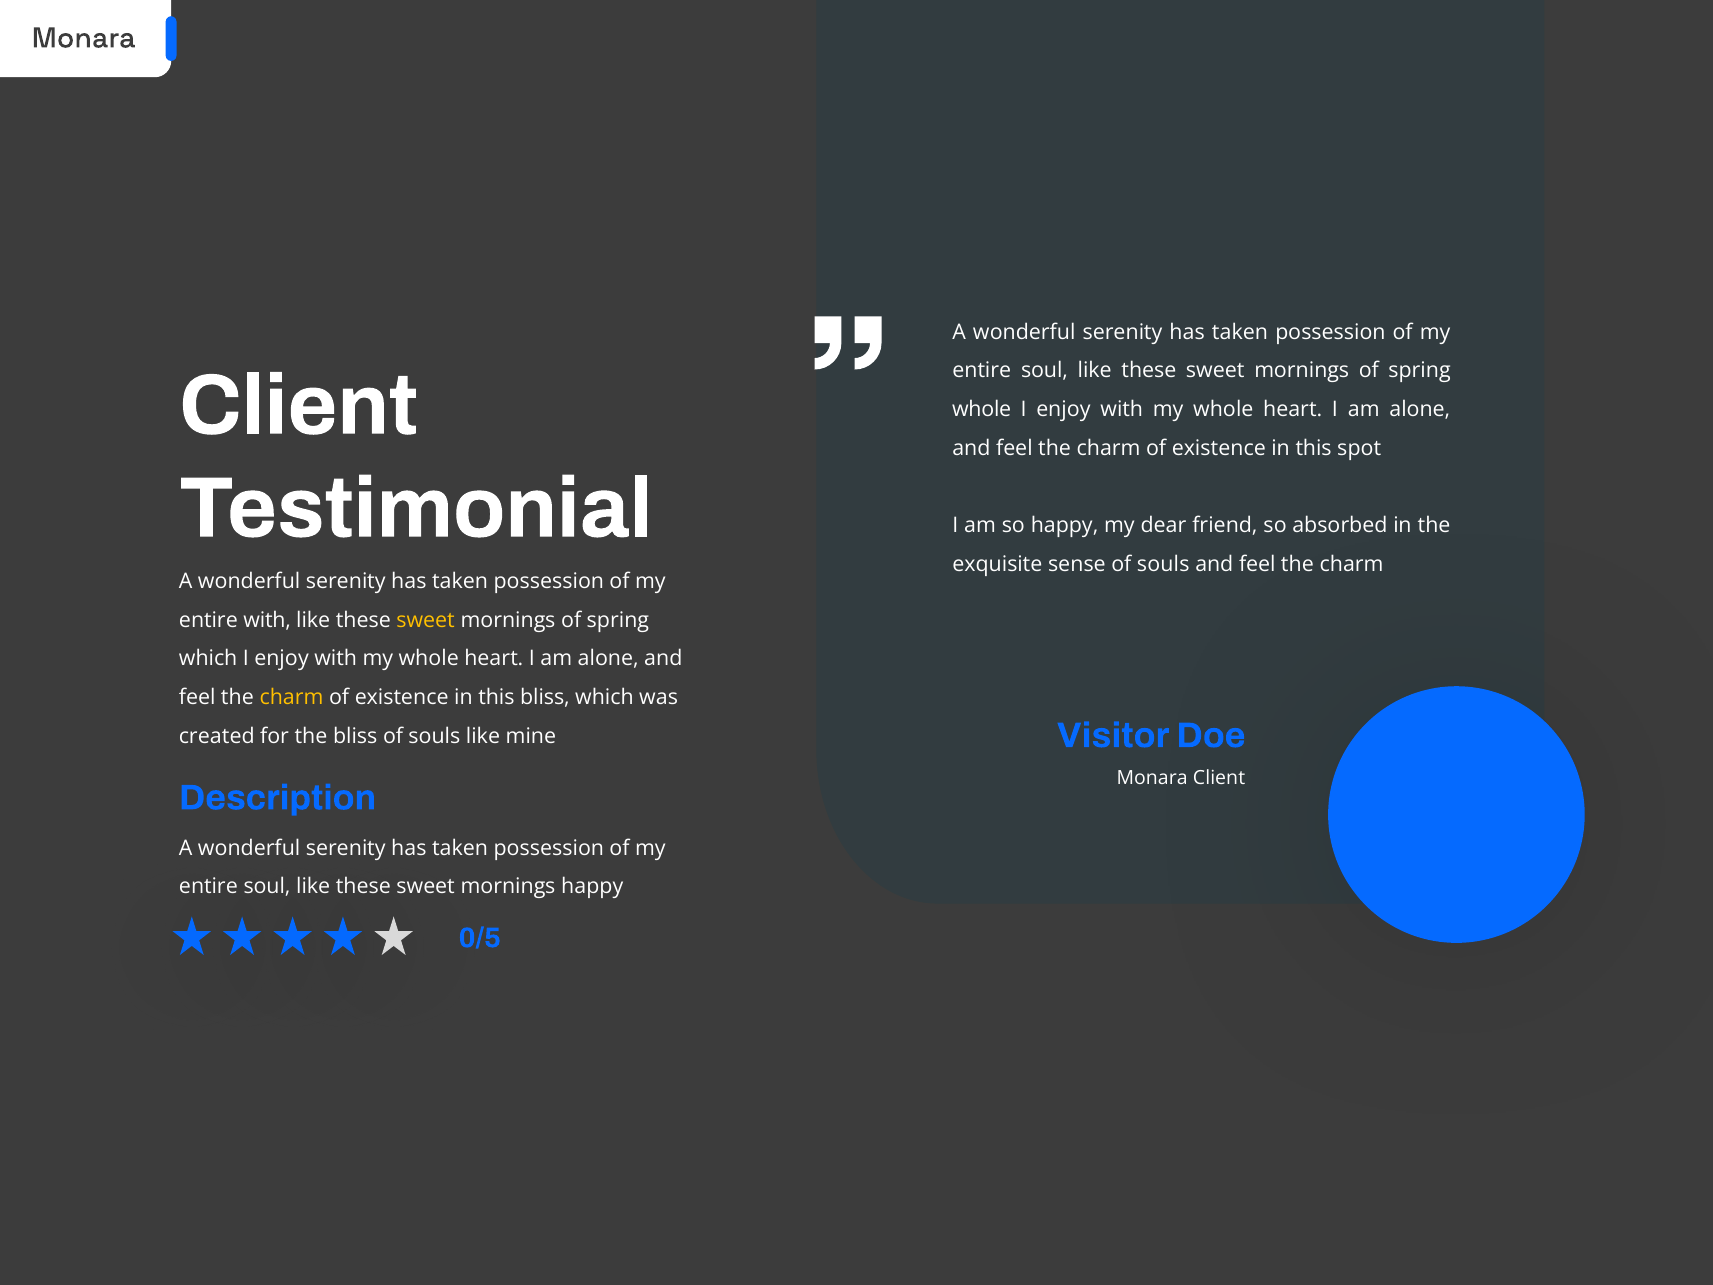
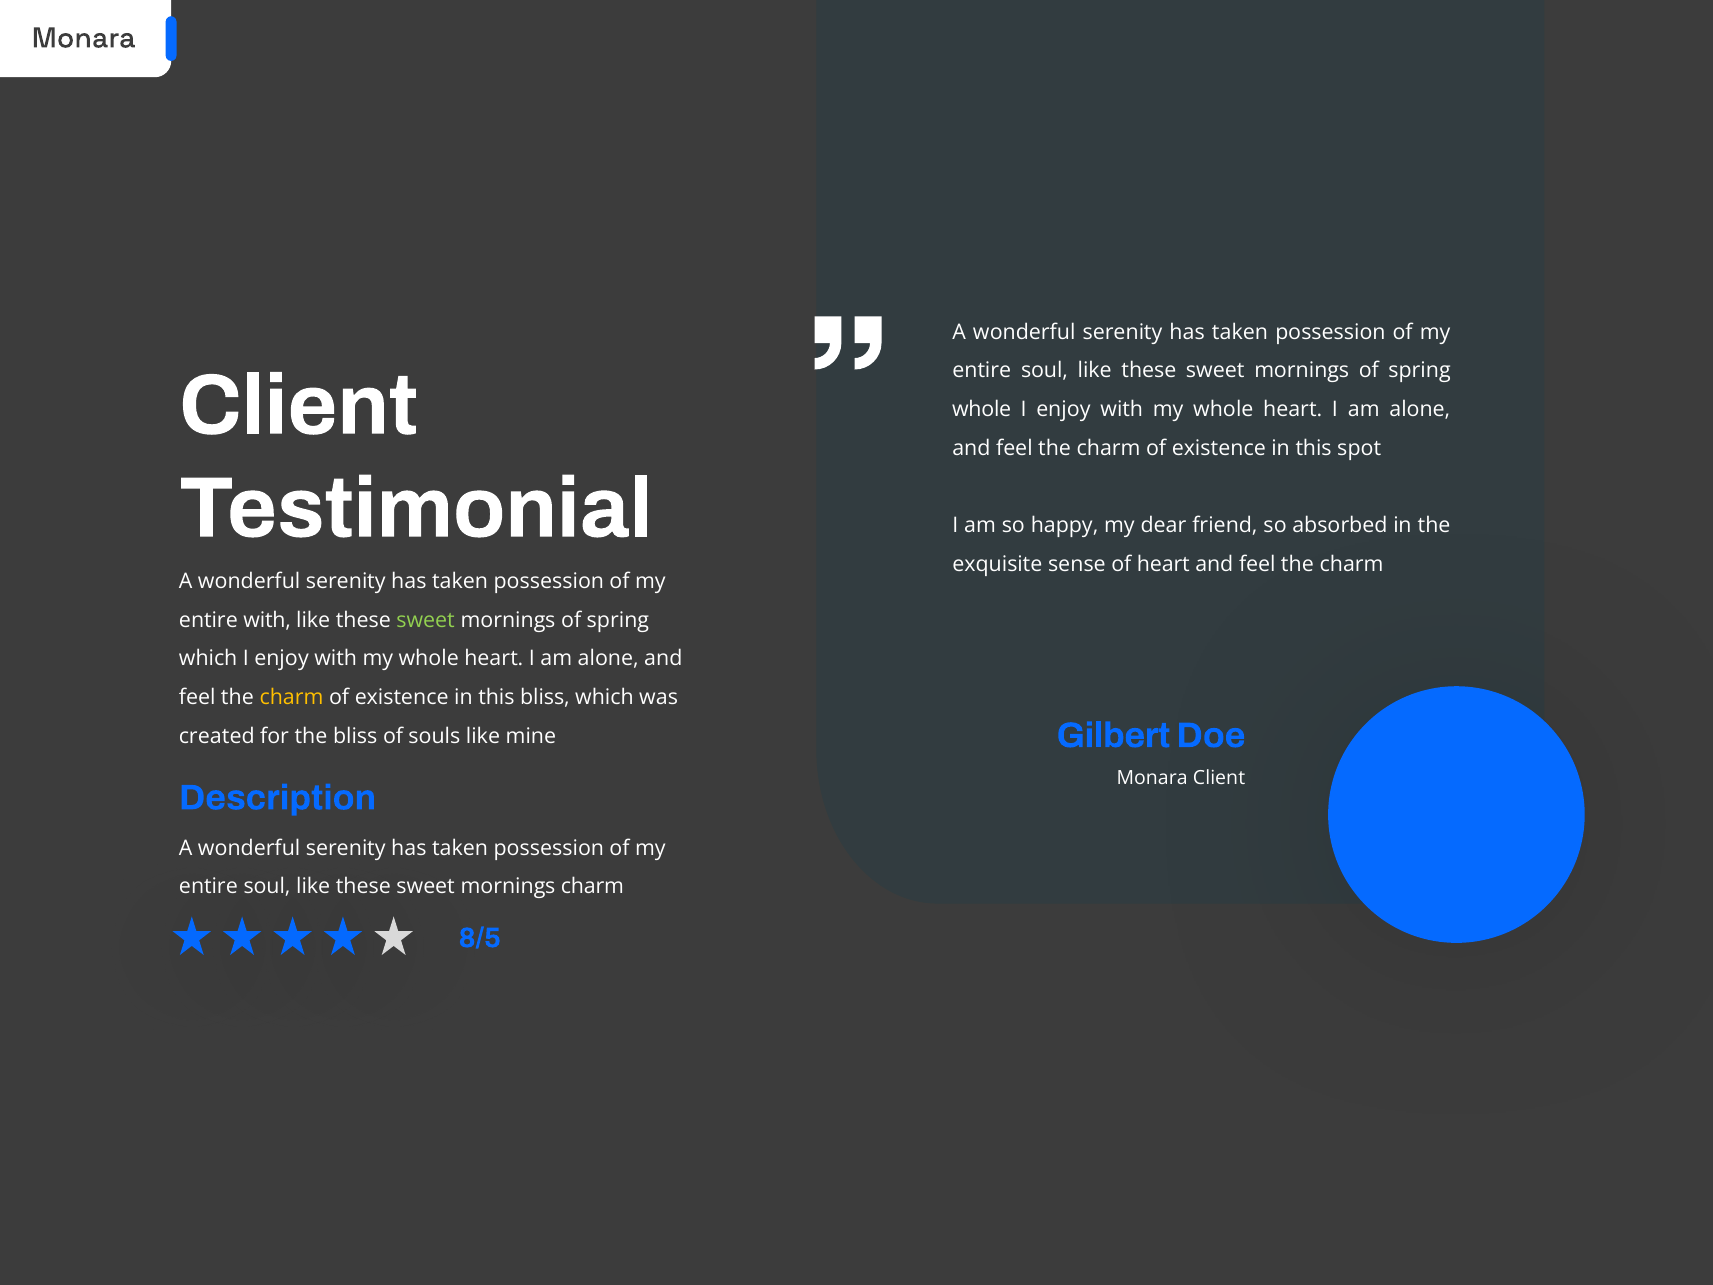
sense of souls: souls -> heart
sweet at (426, 620) colour: yellow -> light green
Visitor: Visitor -> Gilbert
happy at (592, 887): happy -> charm
0/5: 0/5 -> 8/5
